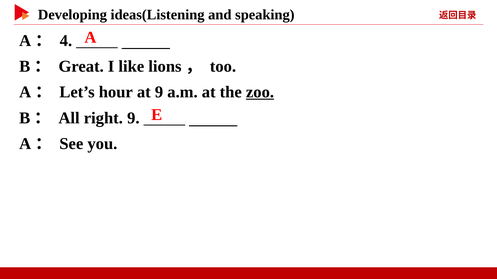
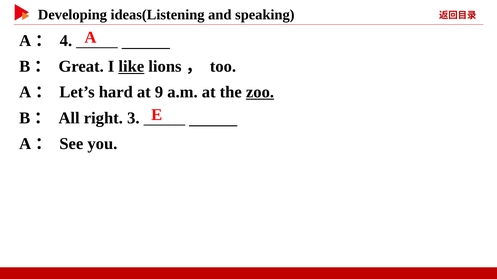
like underline: none -> present
hour: hour -> hard
right 9: 9 -> 3
